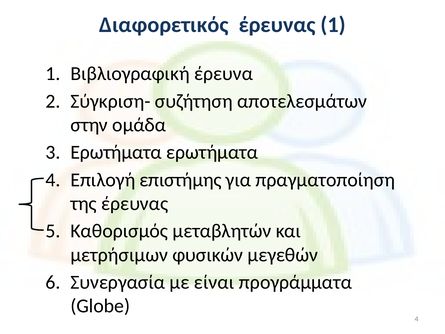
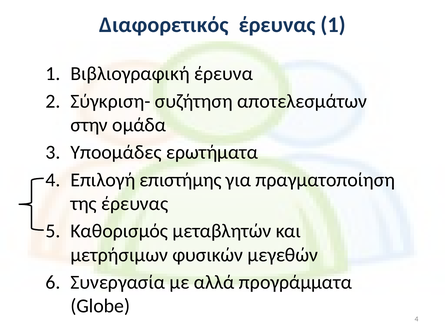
Ερωτήματα at (116, 152): Ερωτήματα -> Υποομάδες
είναι: είναι -> αλλά
